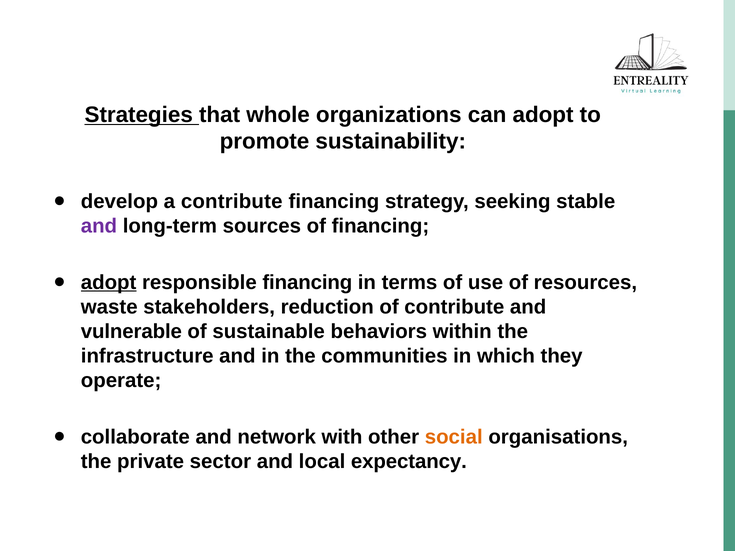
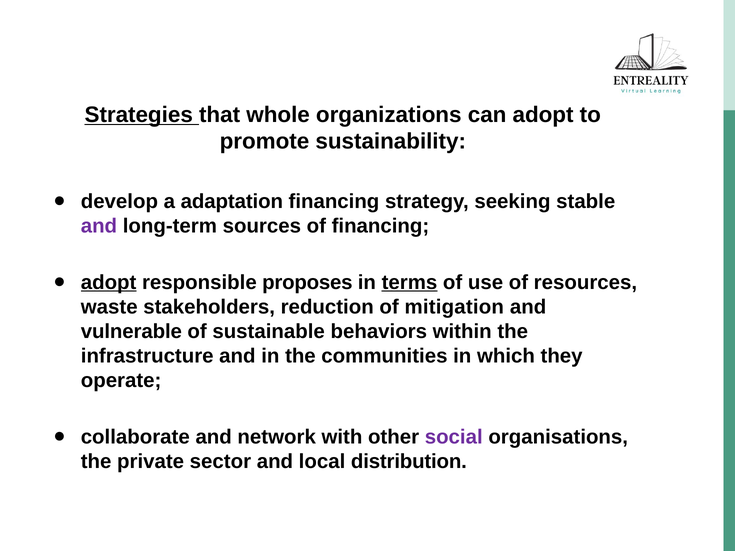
a contribute: contribute -> adaptation
responsible financing: financing -> proposes
terms underline: none -> present
of contribute: contribute -> mitigation
social colour: orange -> purple
expectancy: expectancy -> distribution
